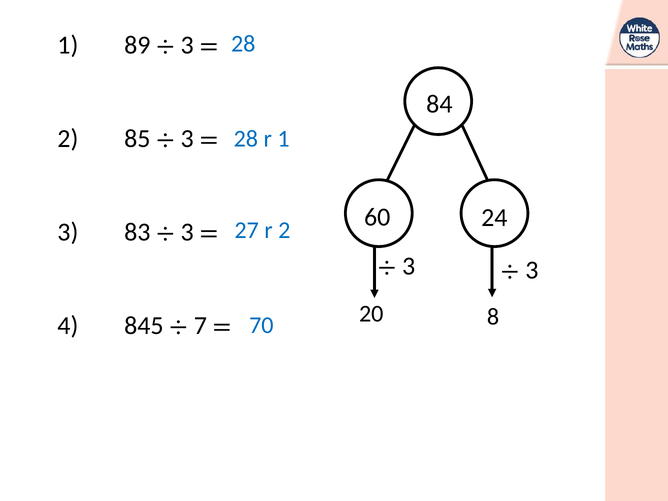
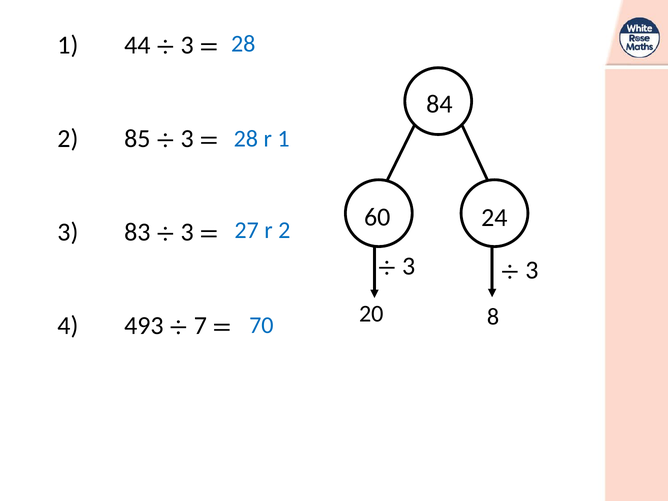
89: 89 -> 44
845: 845 -> 493
